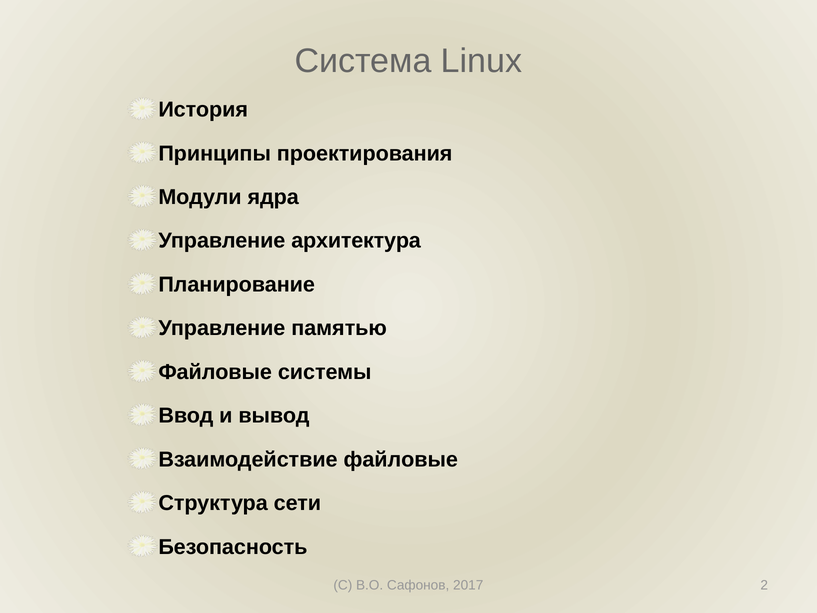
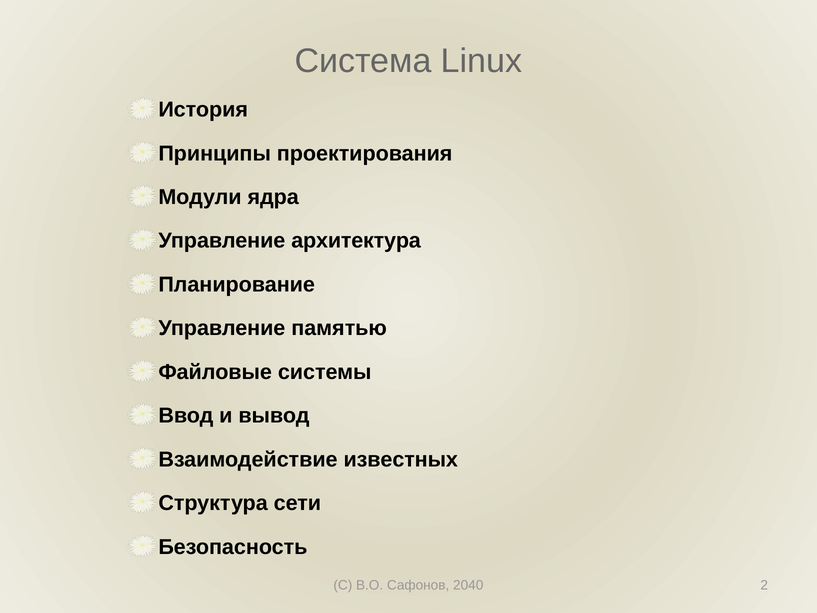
Взаимодействие файловые: файловые -> известных
2017: 2017 -> 2040
